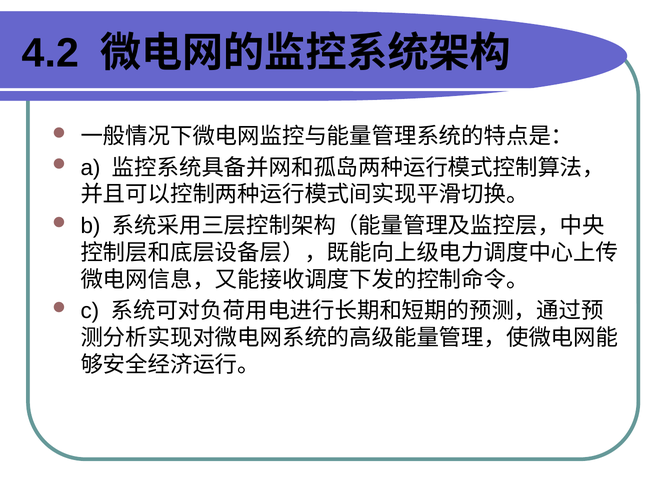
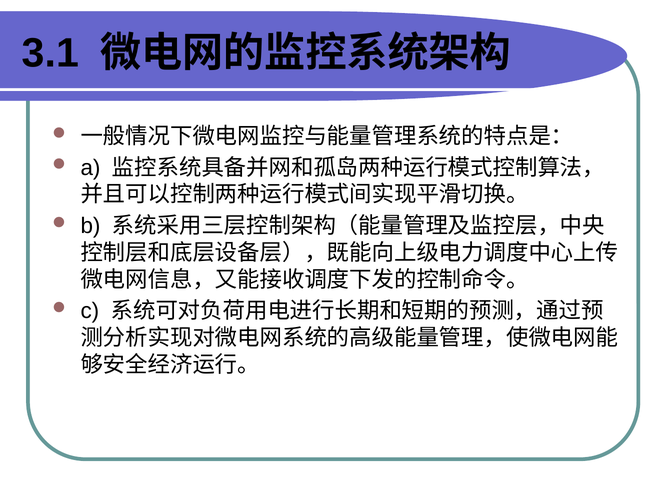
4.2: 4.2 -> 3.1
